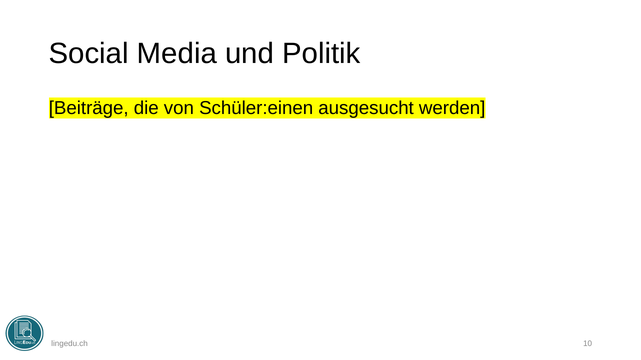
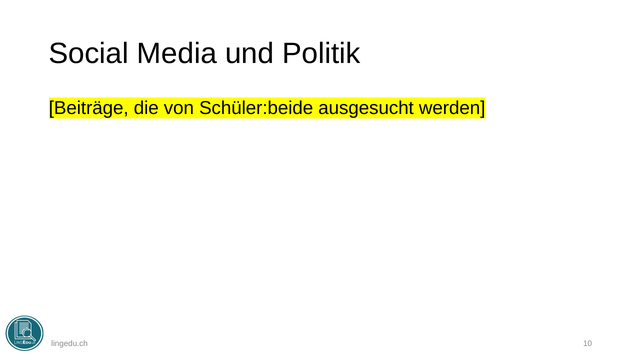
Schüler:einen: Schüler:einen -> Schüler:beide
